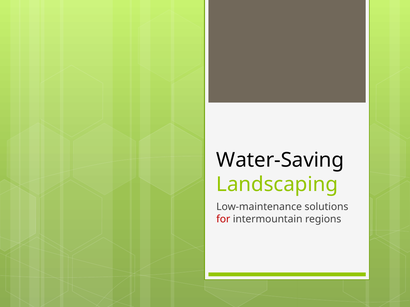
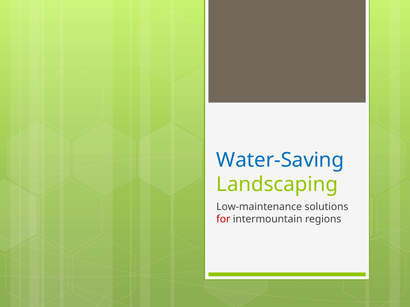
Water-Saving colour: black -> blue
